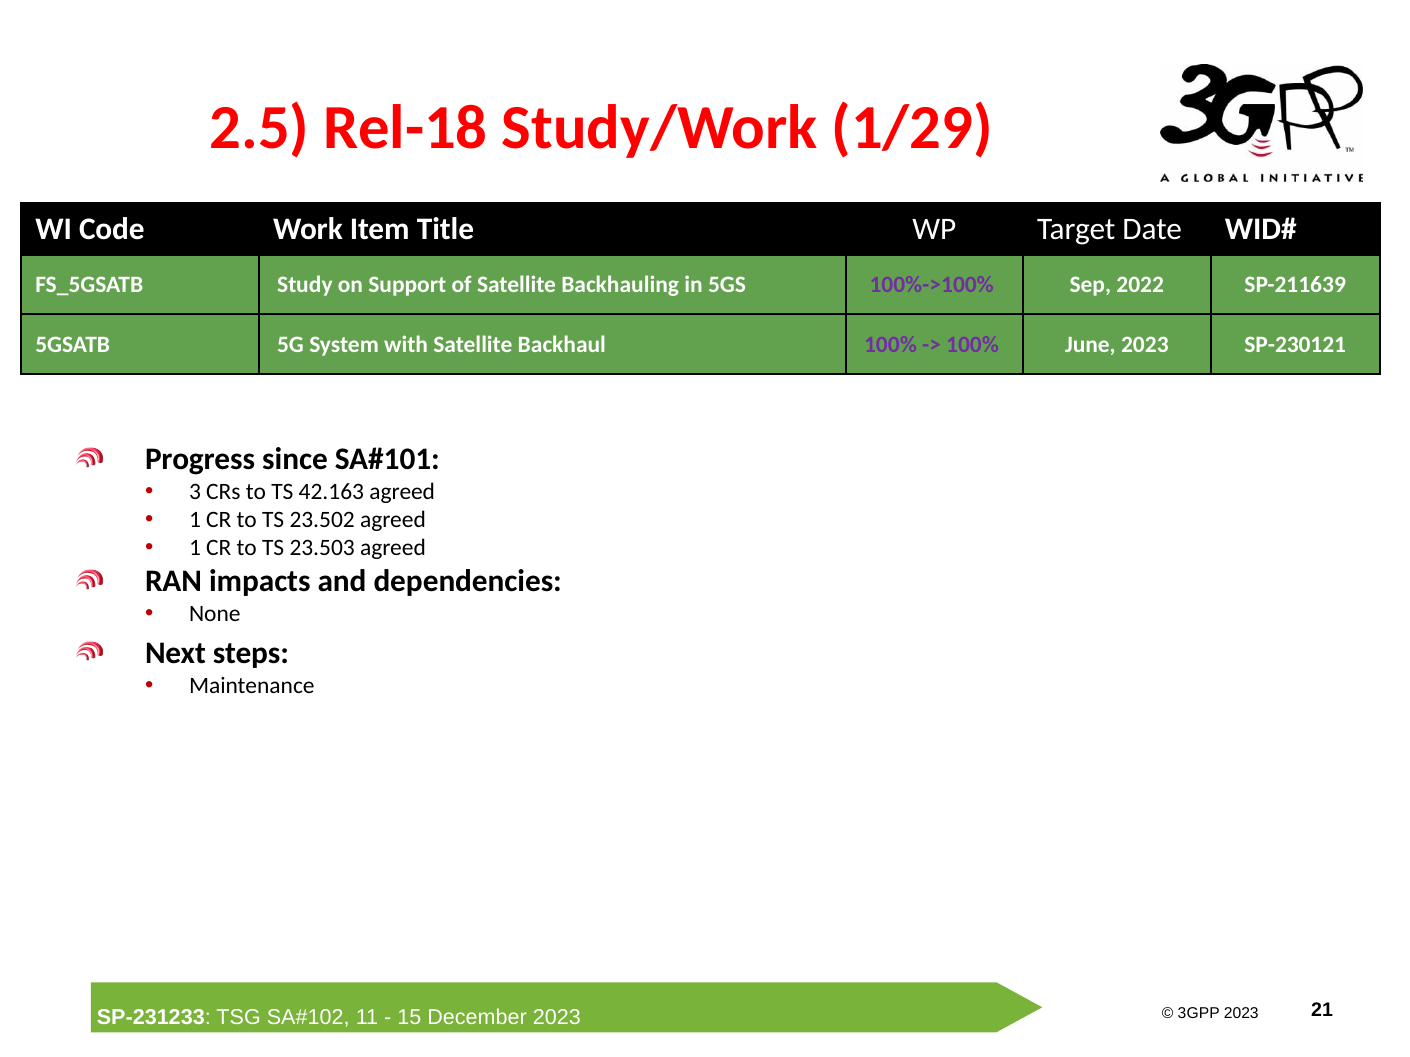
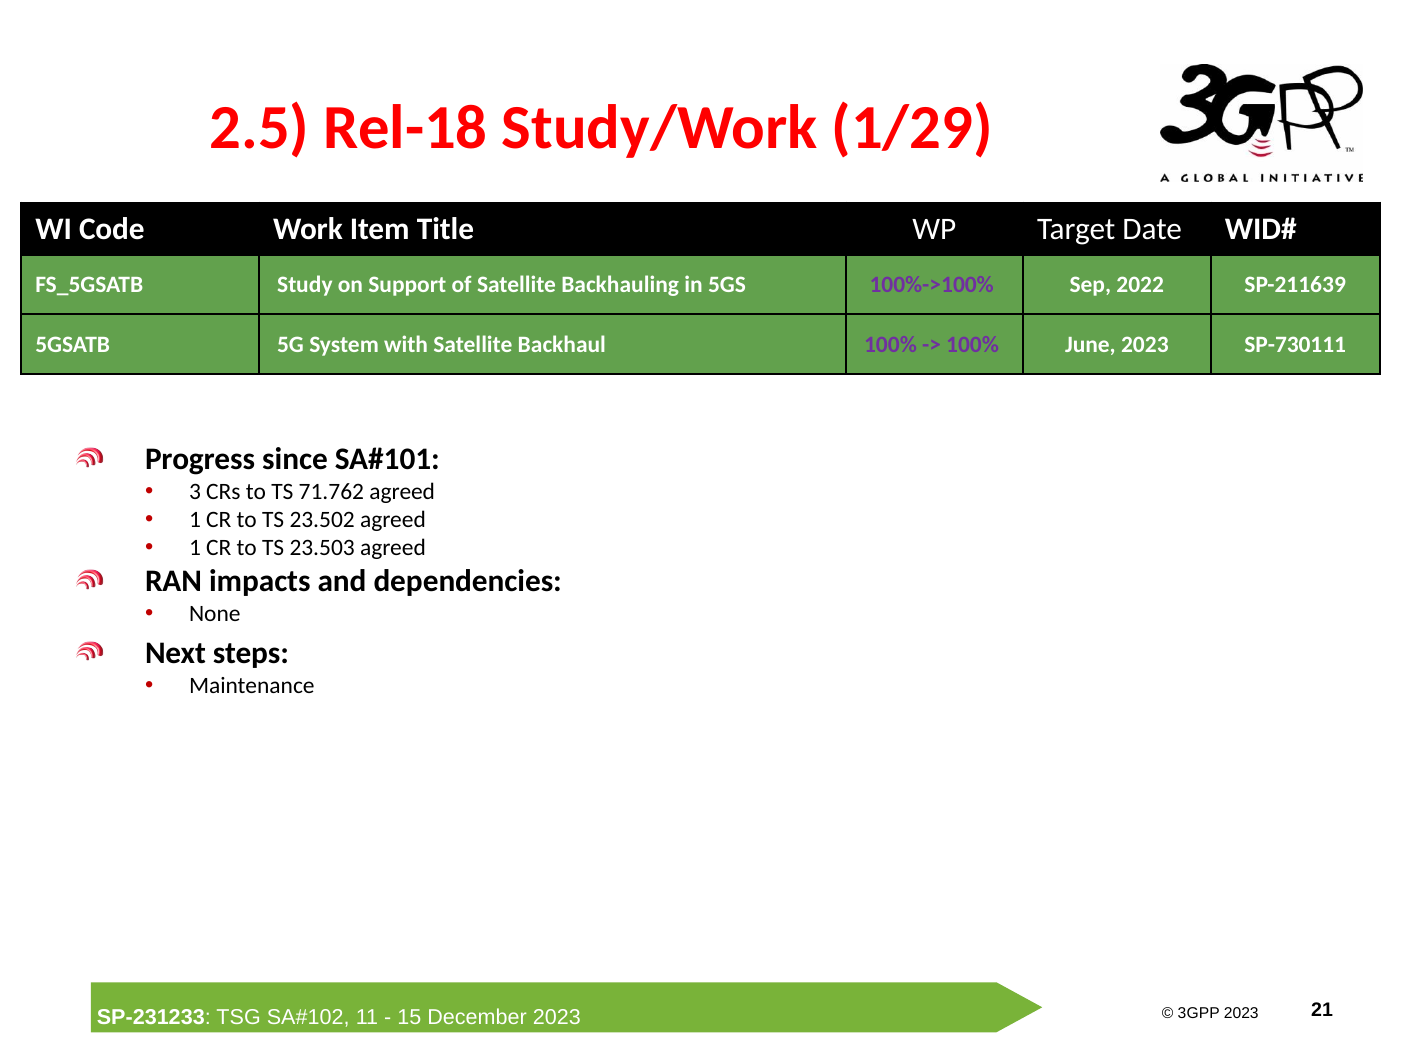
SP-230121: SP-230121 -> SP-730111
42.163: 42.163 -> 71.762
